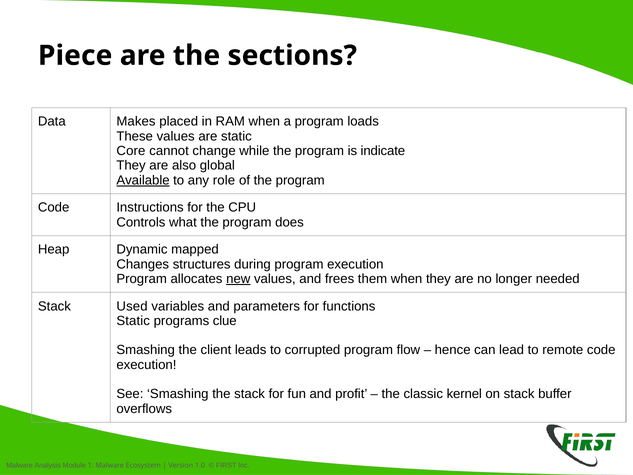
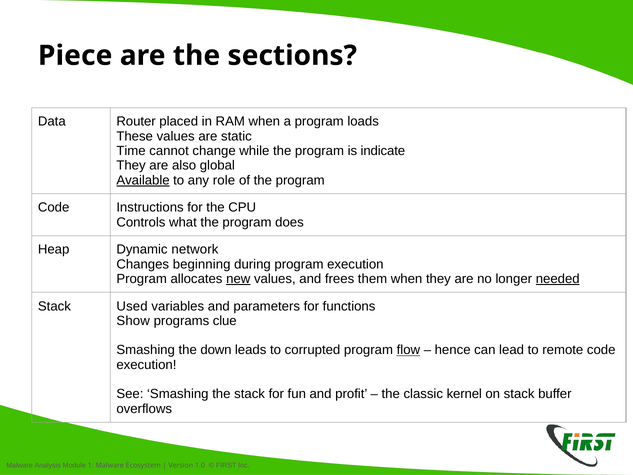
Makes: Makes -> Router
Core: Core -> Time
mapped: mapped -> network
structures: structures -> beginning
needed underline: none -> present
Static at (133, 321): Static -> Show
client: client -> down
flow underline: none -> present
